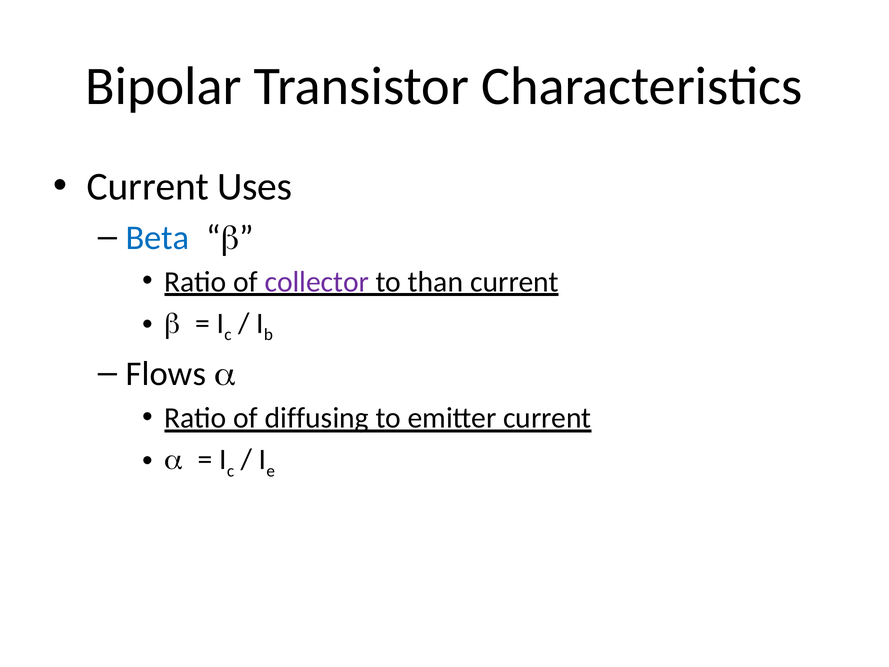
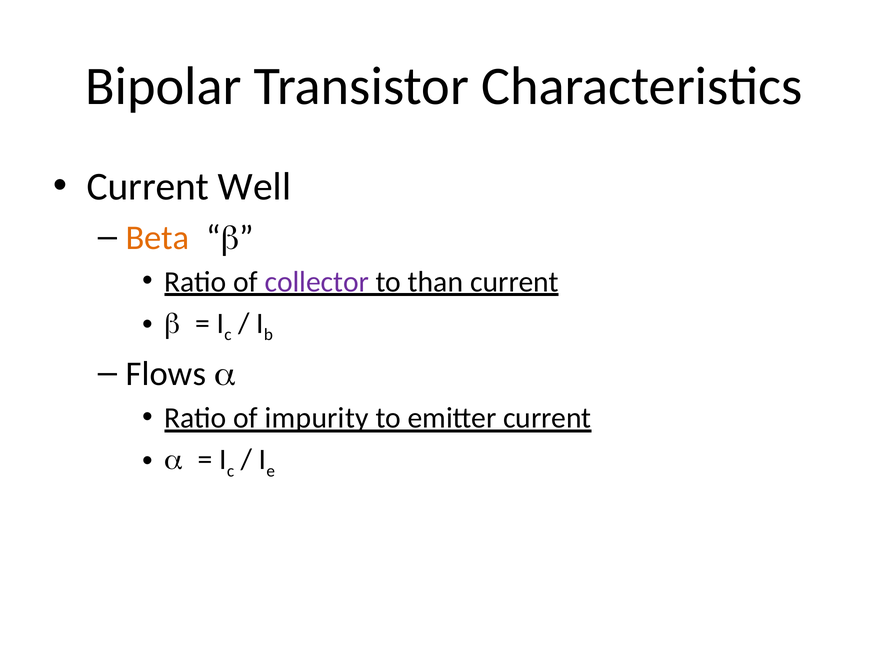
Uses: Uses -> Well
Beta colour: blue -> orange
diffusing: diffusing -> impurity
